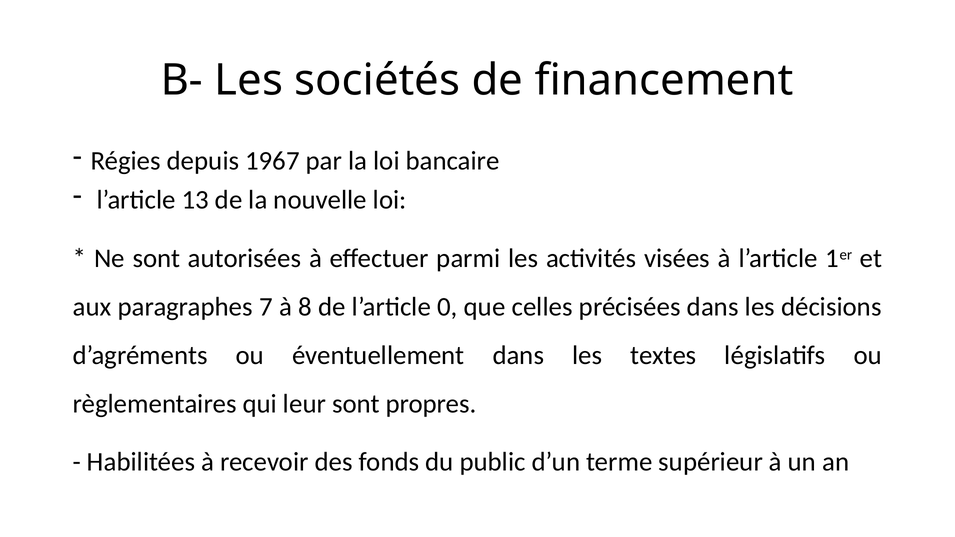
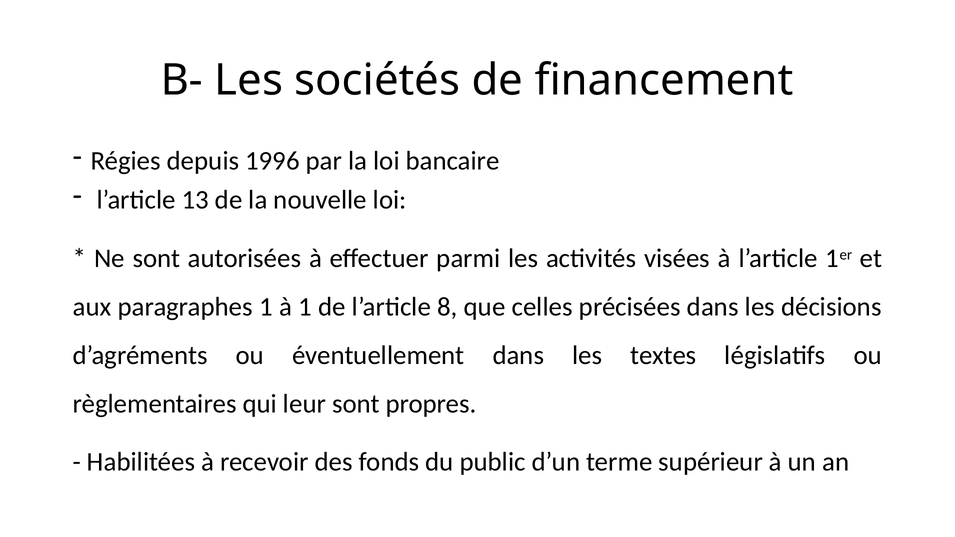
1967: 1967 -> 1996
paragraphes 7: 7 -> 1
à 8: 8 -> 1
0: 0 -> 8
